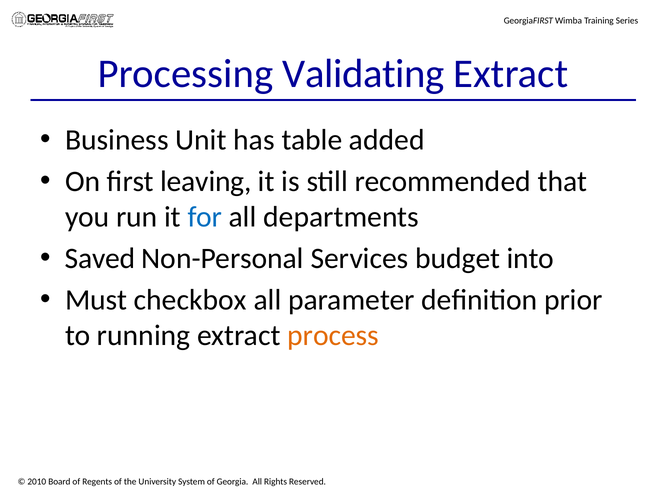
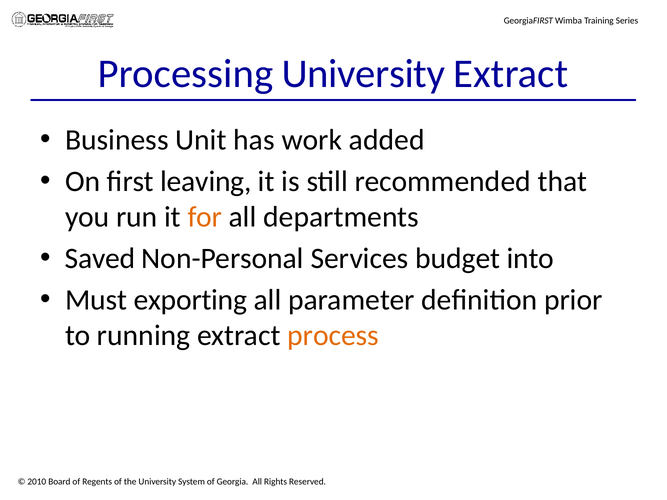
Processing Validating: Validating -> University
table: table -> work
for colour: blue -> orange
checkbox: checkbox -> exporting
